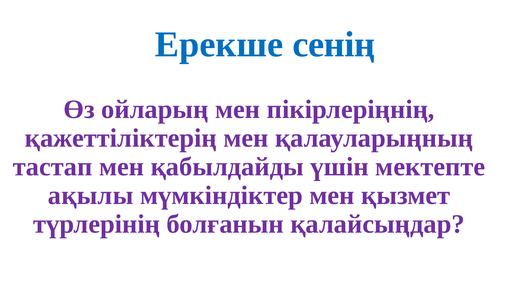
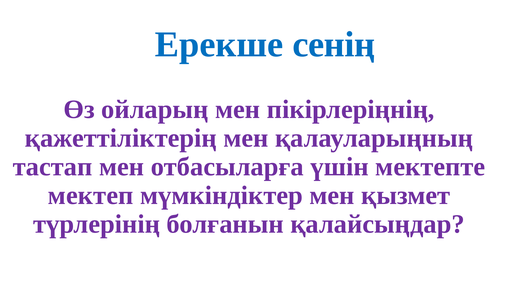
қабылдайды: қабылдайды -> отбасыларға
ақылы: ақылы -> мектеп
